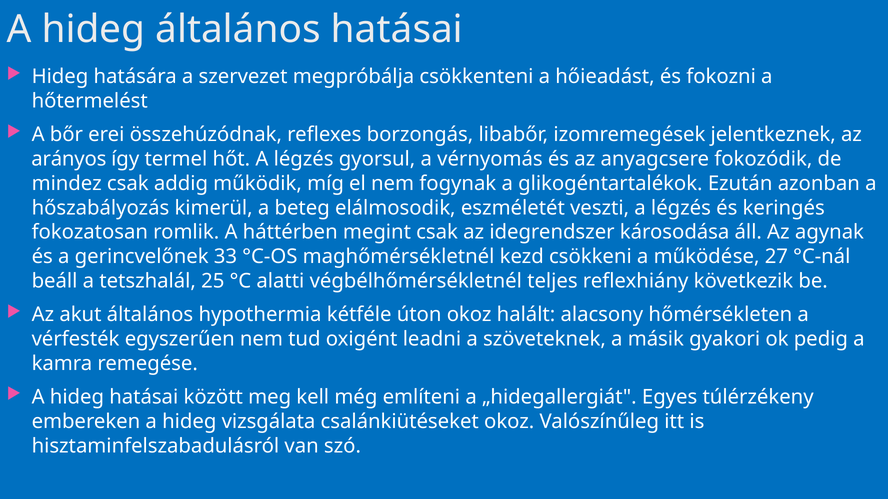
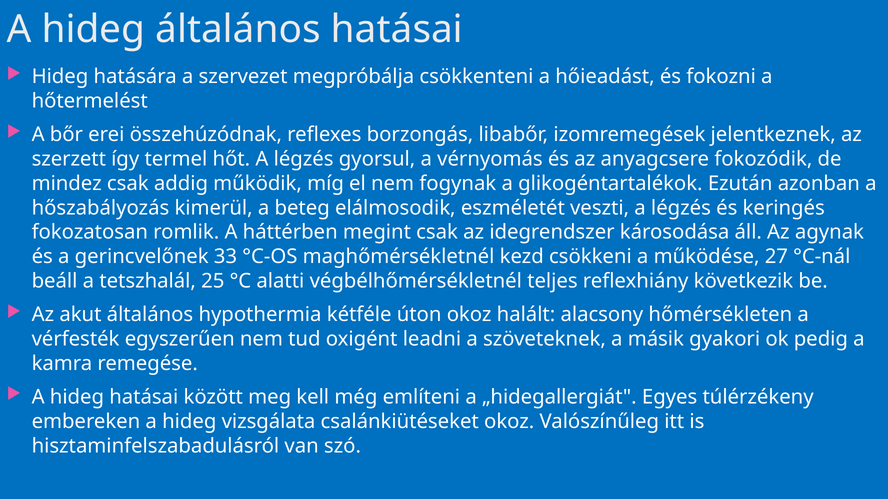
arányos: arányos -> szerzett
